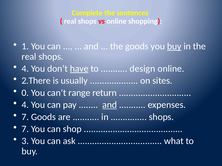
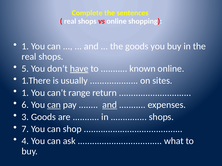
buy at (174, 46) underline: present -> none
4 at (25, 69): 4 -> 5
design: design -> known
2.There: 2.There -> 1.There
0 at (25, 93): 0 -> 1
4 at (25, 105): 4 -> 6
can at (54, 105) underline: none -> present
7 at (25, 117): 7 -> 3
3: 3 -> 4
